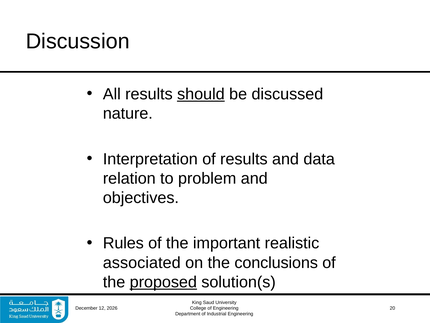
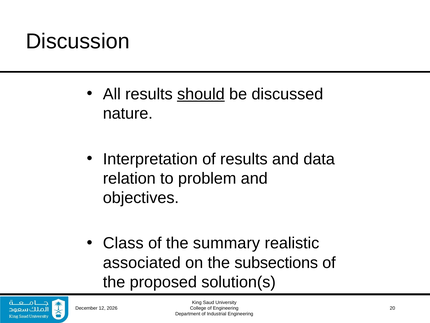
Rules: Rules -> Class
important: important -> summary
conclusions: conclusions -> subsections
proposed underline: present -> none
